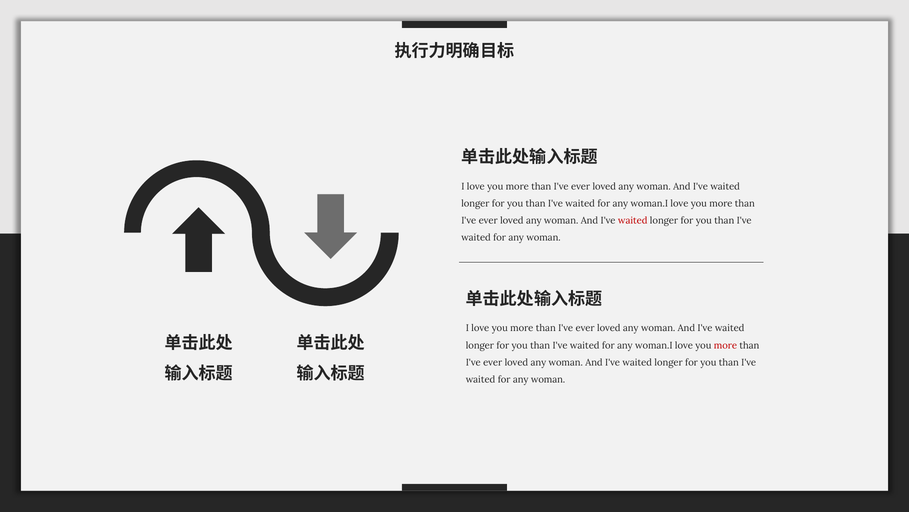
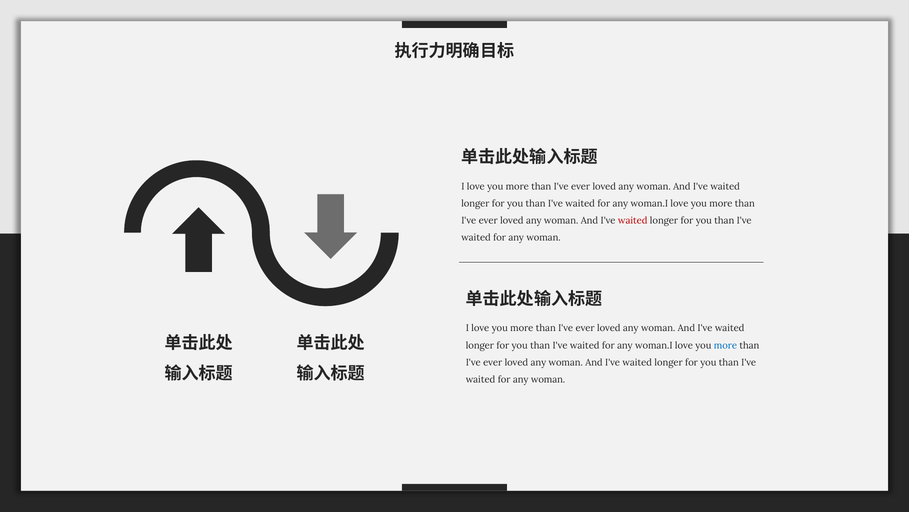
more at (725, 345) colour: red -> blue
